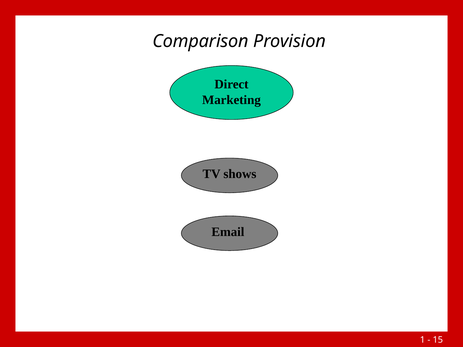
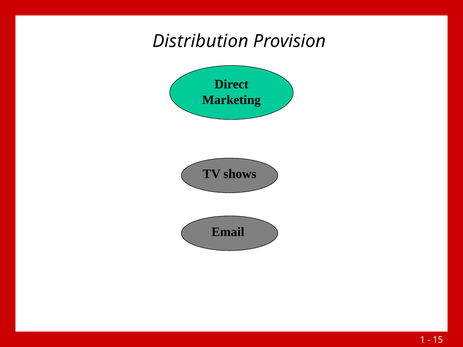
Comparison: Comparison -> Distribution
